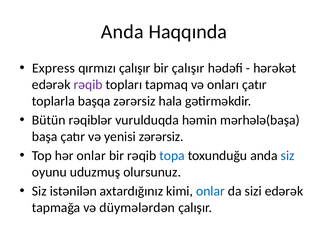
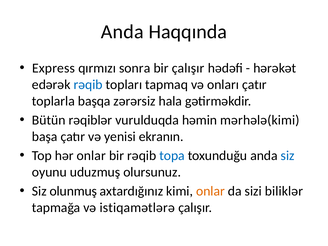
qırmızı çalışır: çalışır -> sonra
rəqib at (88, 85) colour: purple -> blue
mərhələ(başa: mərhələ(başa -> mərhələ(kimi
yenisi zərərsiz: zərərsiz -> ekranın
istənilən: istənilən -> olunmuş
onlar at (210, 191) colour: blue -> orange
sizi edərək: edərək -> biliklər
düymələrdən: düymələrdən -> istiqamətlərə
